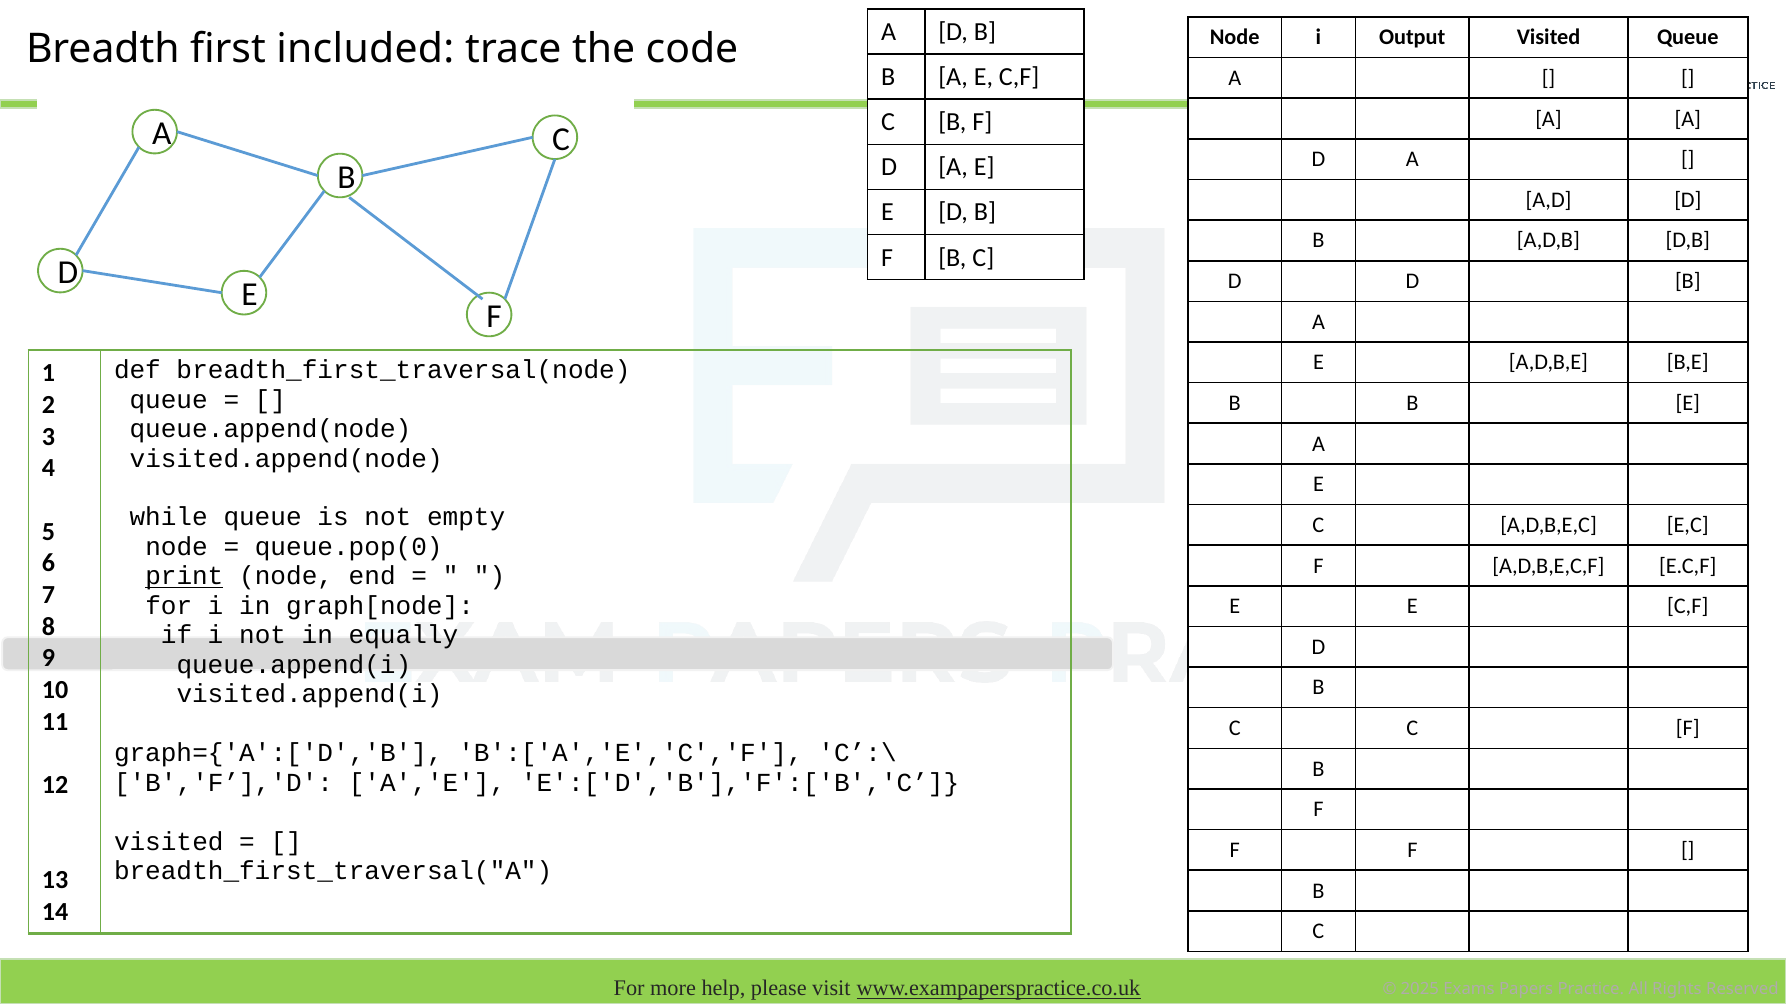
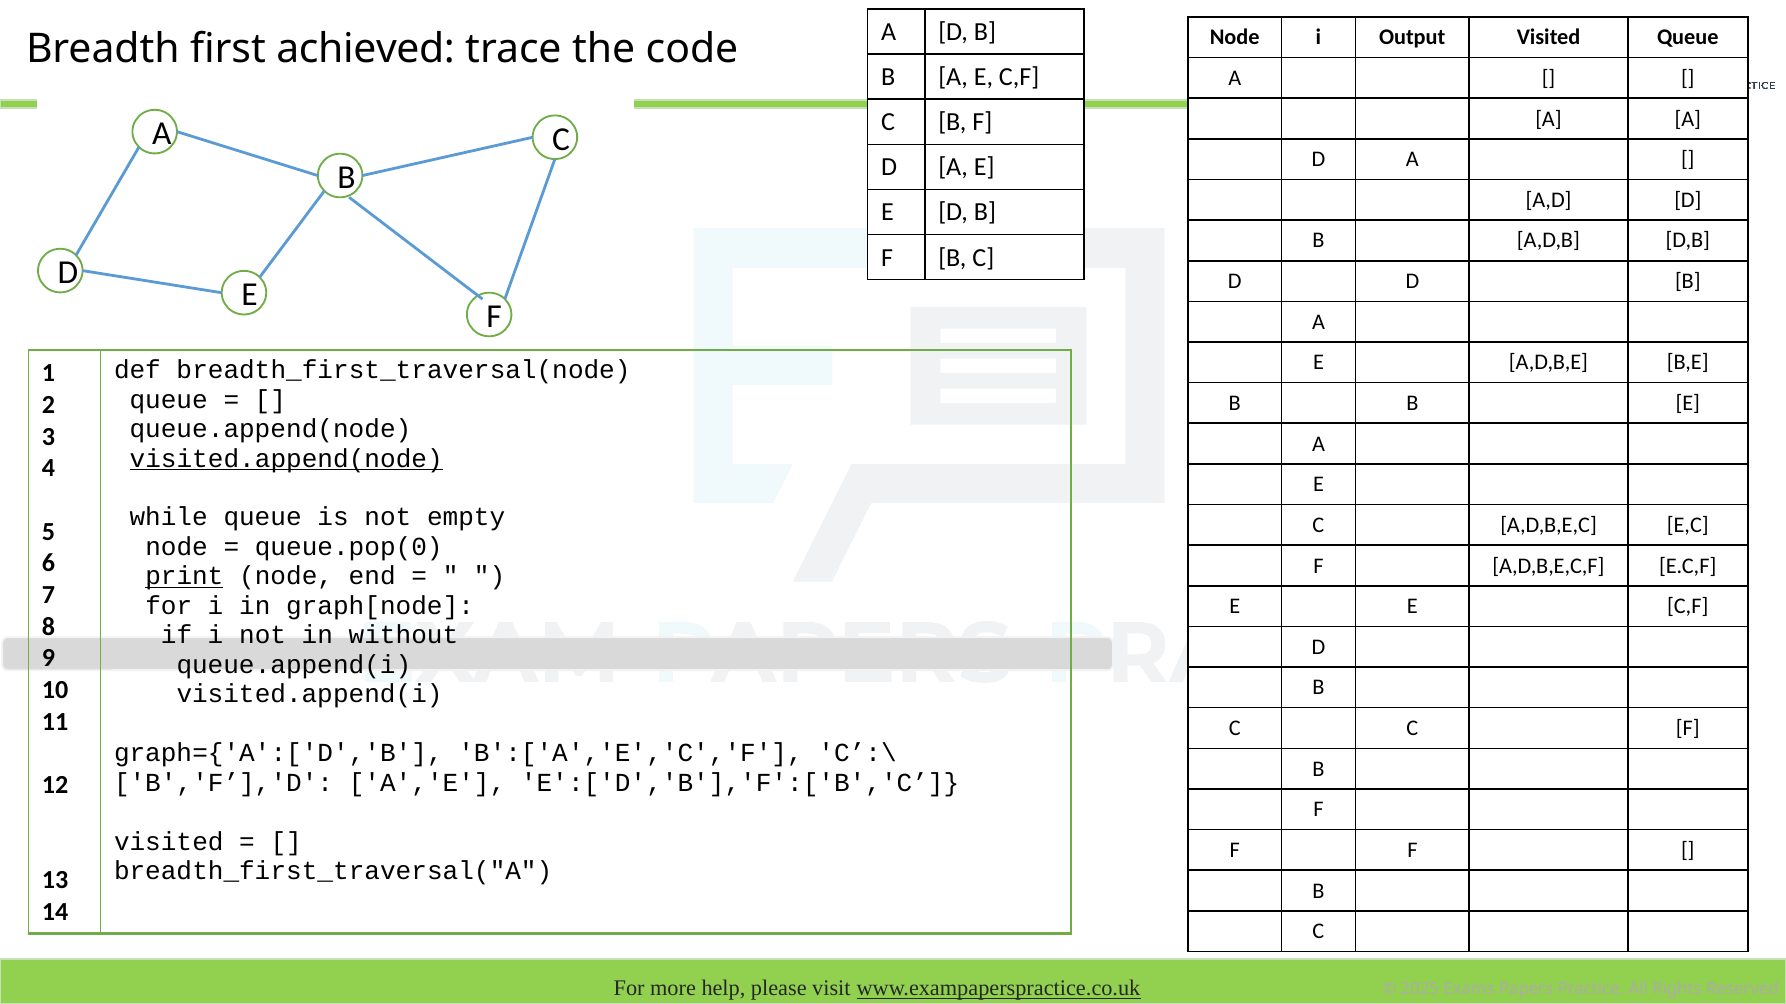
included: included -> achieved
visited.append(node underline: none -> present
equally: equally -> without
